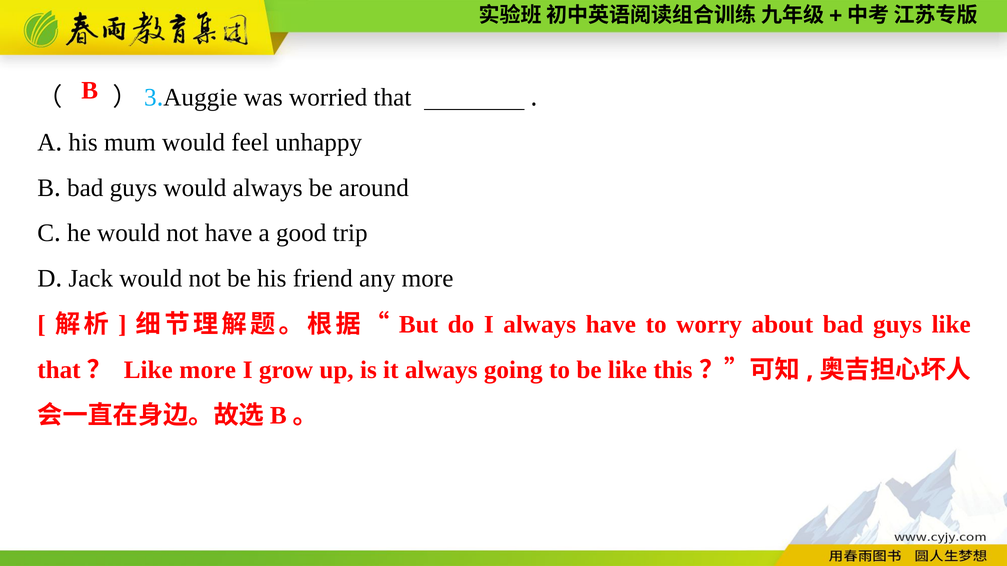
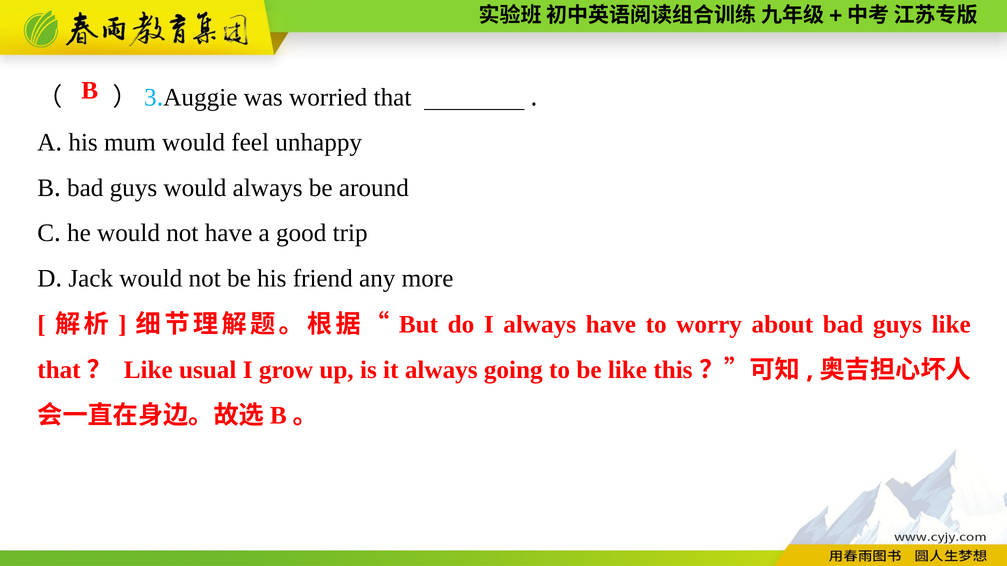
Like more: more -> usual
